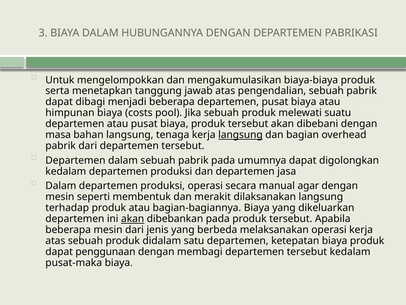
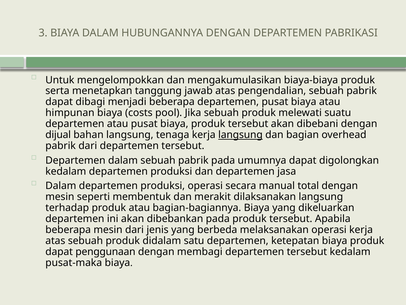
masa: masa -> dijual
agar: agar -> total
akan at (133, 219) underline: present -> none
